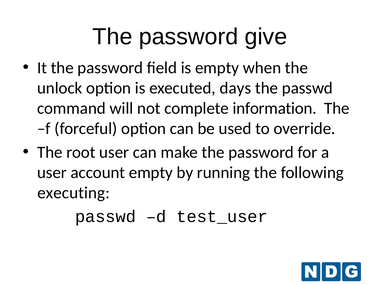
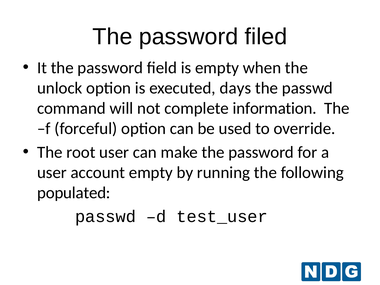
give: give -> filed
executing: executing -> populated
